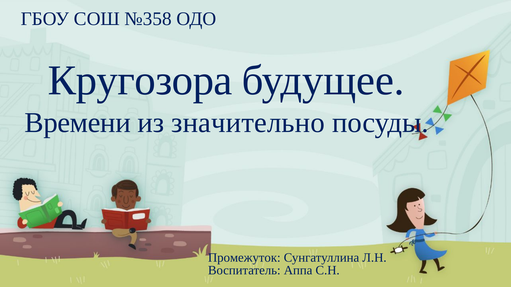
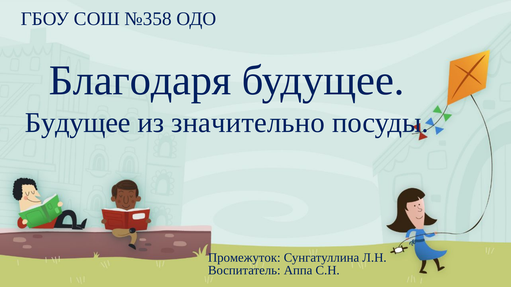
Кругозора: Кругозора -> Благодаря
Времени at (78, 123): Времени -> Будущее
